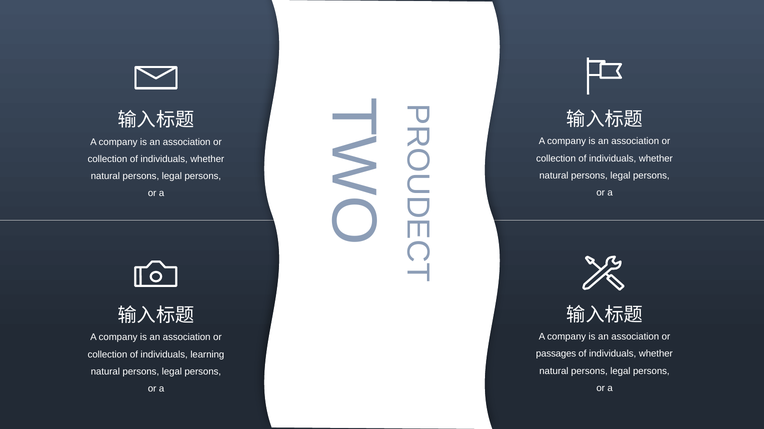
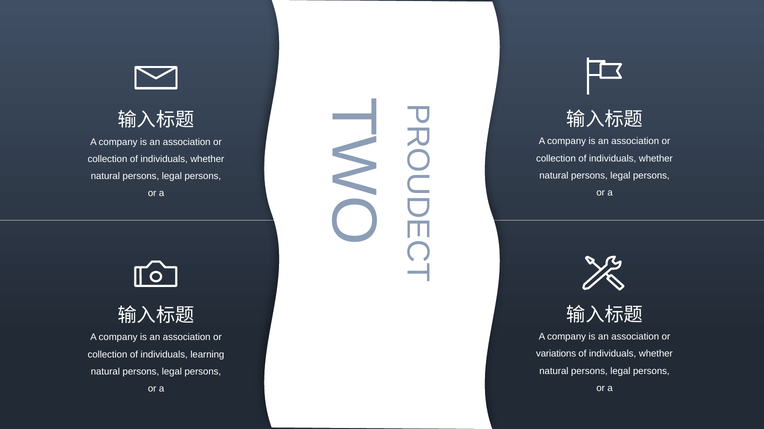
passages: passages -> variations
